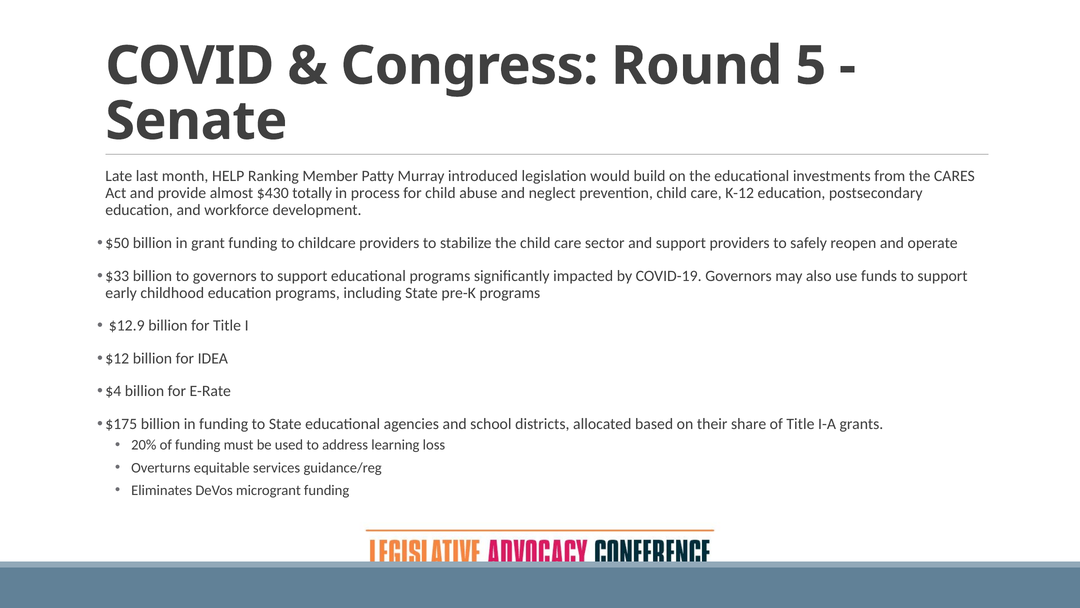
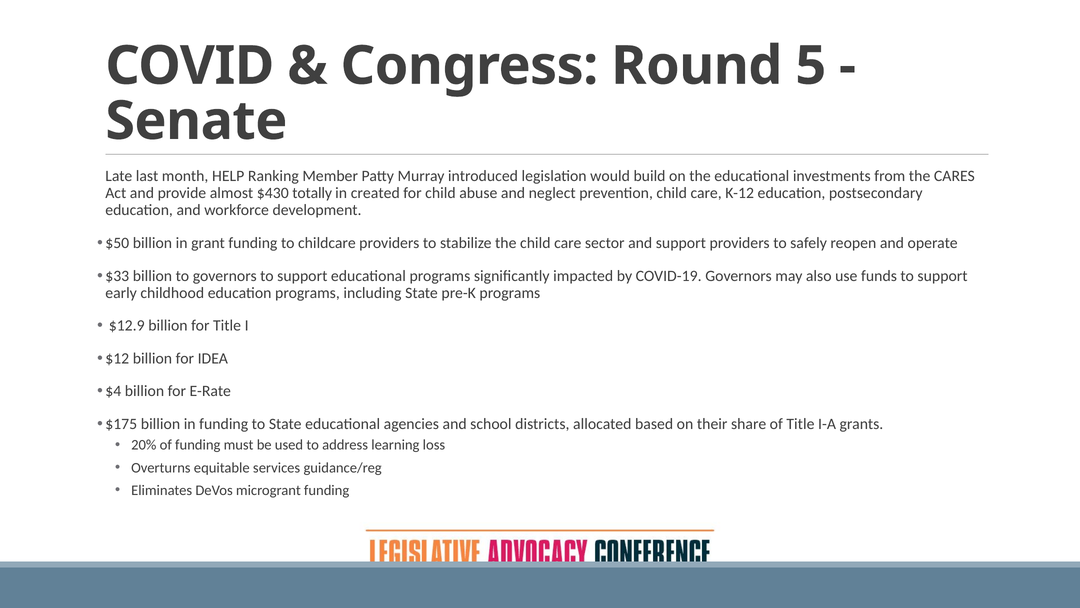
process: process -> created
